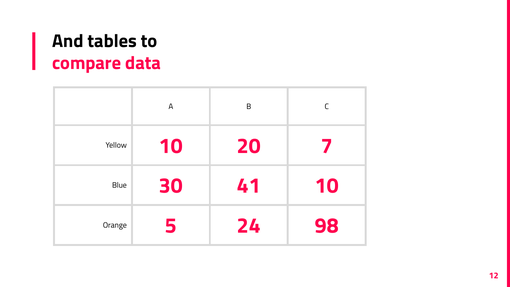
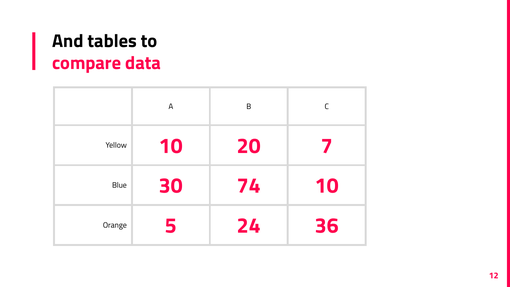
41: 41 -> 74
98: 98 -> 36
